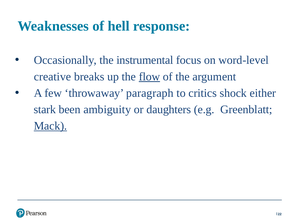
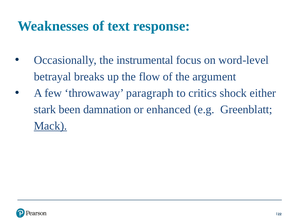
hell: hell -> text
creative: creative -> betrayal
flow underline: present -> none
ambiguity: ambiguity -> damnation
daughters: daughters -> enhanced
